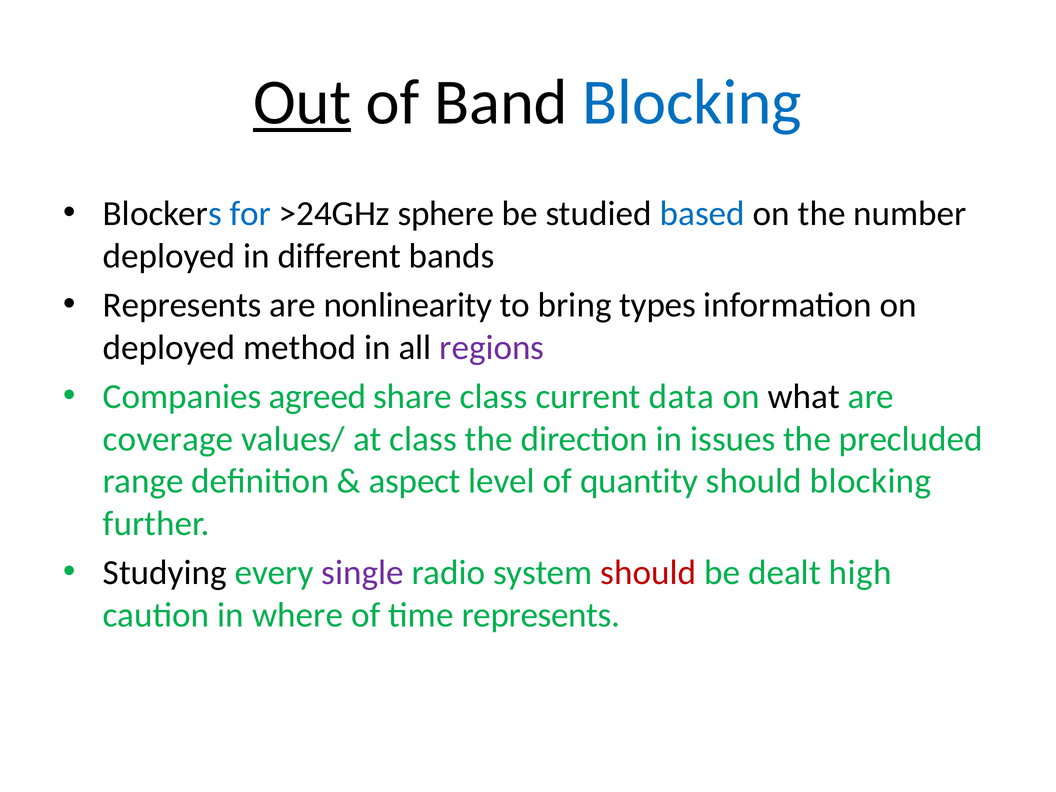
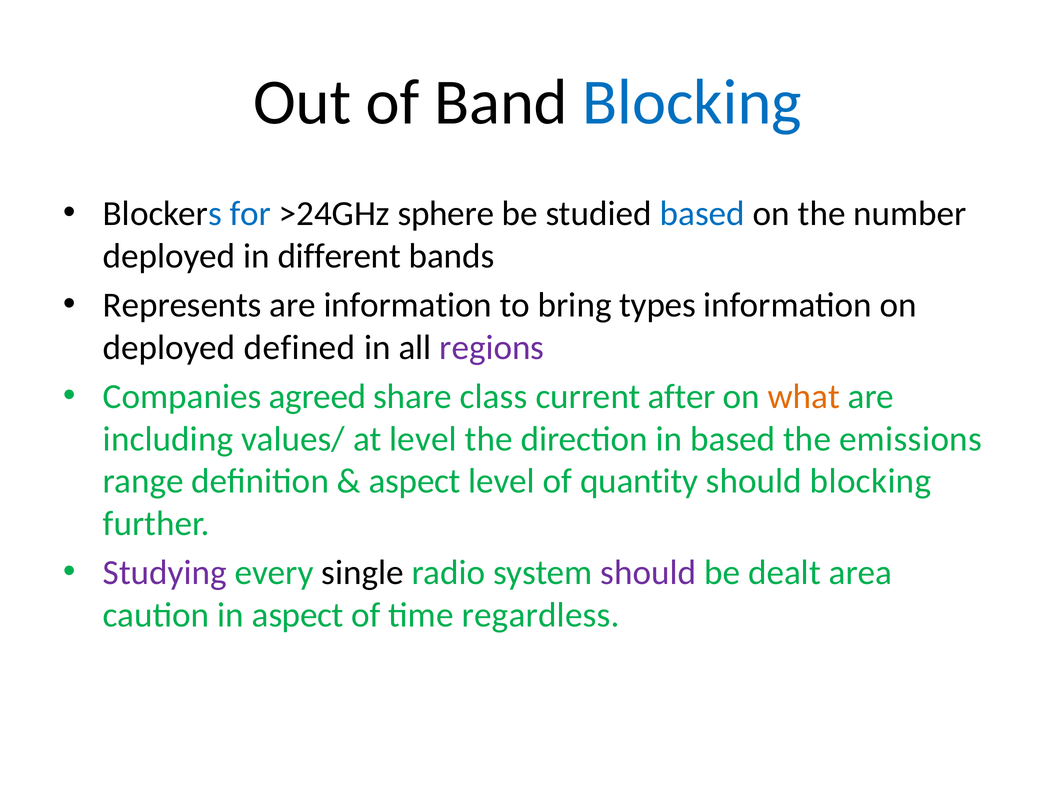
Out underline: present -> none
are nonlinearity: nonlinearity -> information
method: method -> defined
data: data -> after
what colour: black -> orange
coverage: coverage -> including
at class: class -> level
in issues: issues -> based
precluded: precluded -> emissions
Studying colour: black -> purple
single colour: purple -> black
should at (648, 573) colour: red -> purple
high: high -> area
in where: where -> aspect
time represents: represents -> regardless
